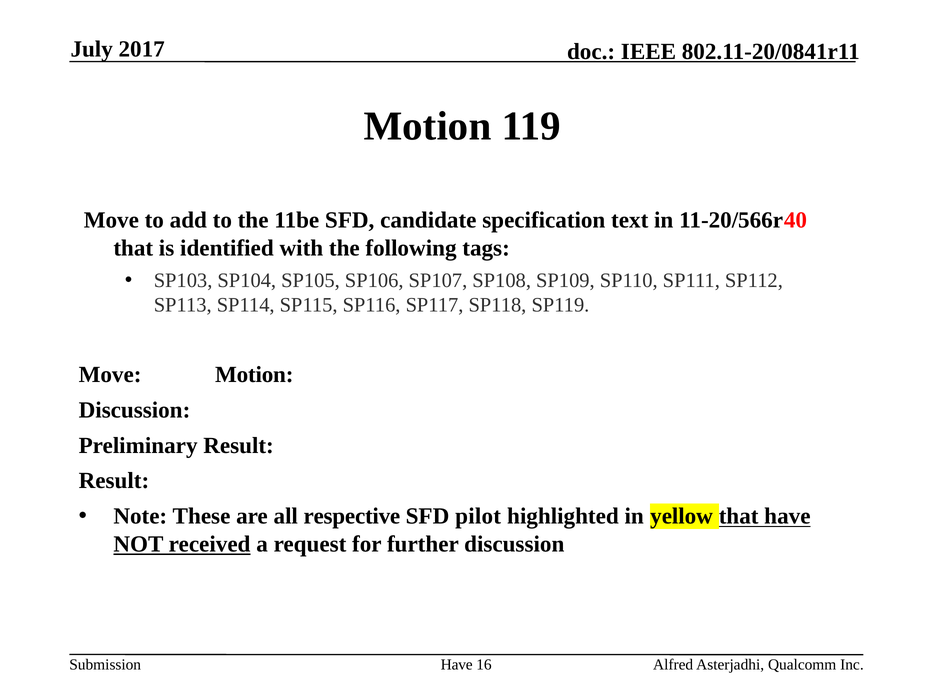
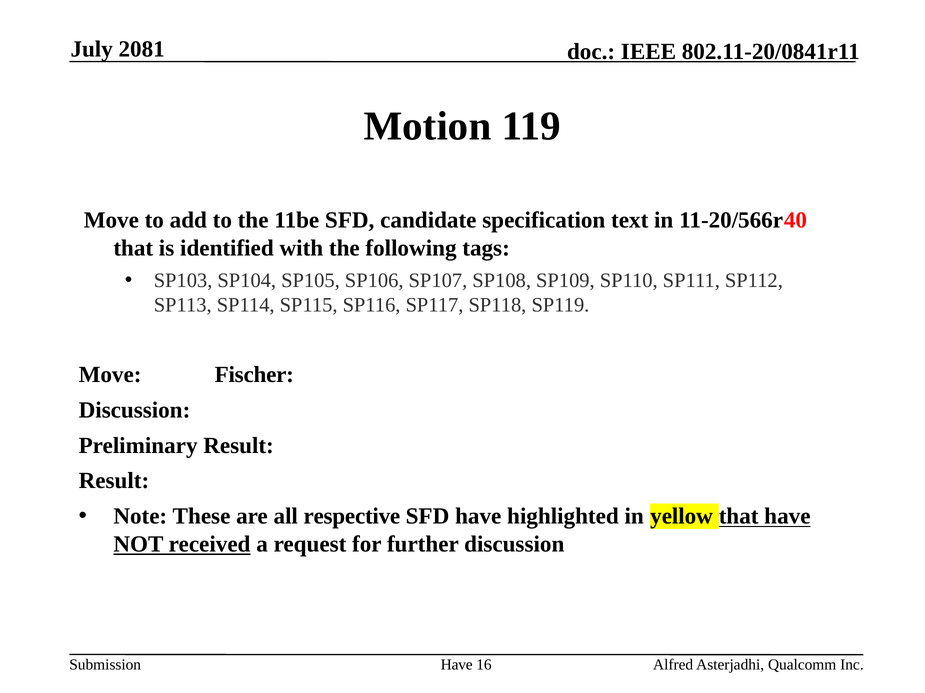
2017: 2017 -> 2081
Move Motion: Motion -> Fischer
SFD pilot: pilot -> have
